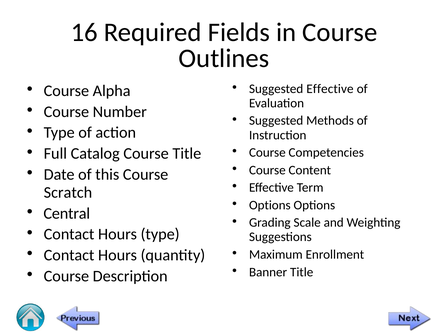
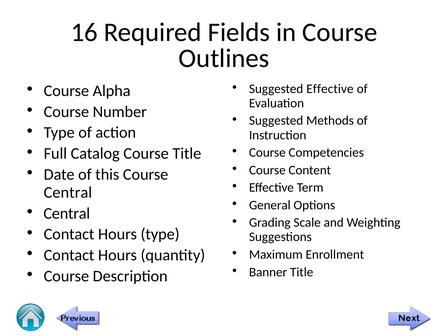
Scratch at (68, 192): Scratch -> Central
Options at (270, 205): Options -> General
